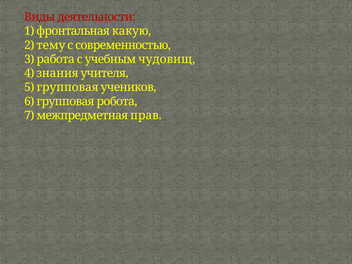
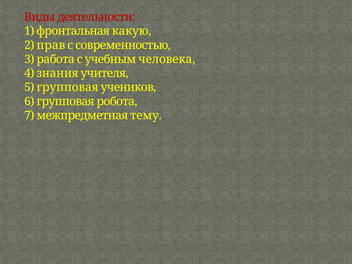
тему: тему -> прав
чудовищ: чудовищ -> человека
прав: прав -> тему
